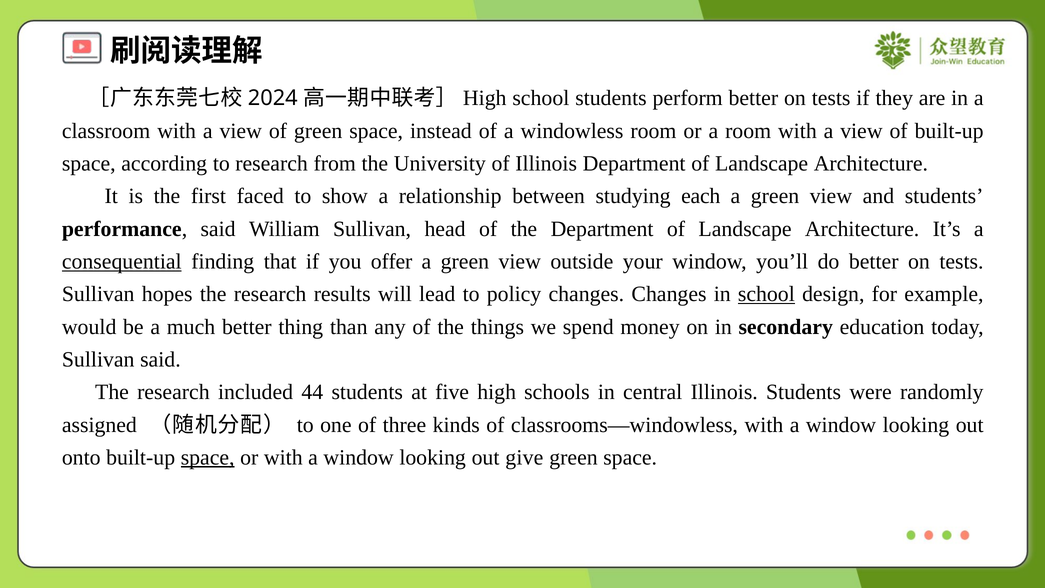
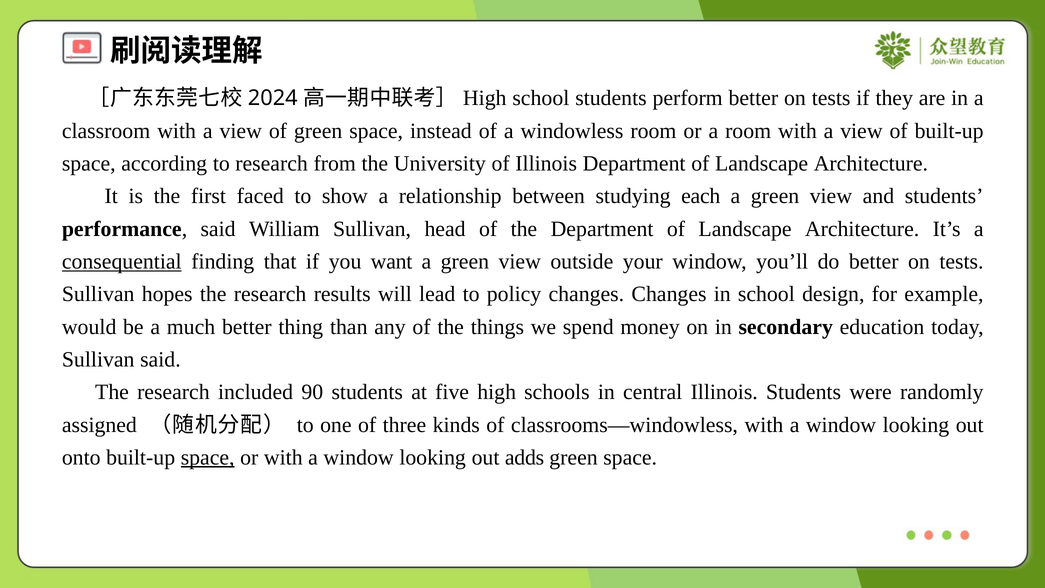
offer: offer -> want
school at (766, 294) underline: present -> none
44: 44 -> 90
give: give -> adds
